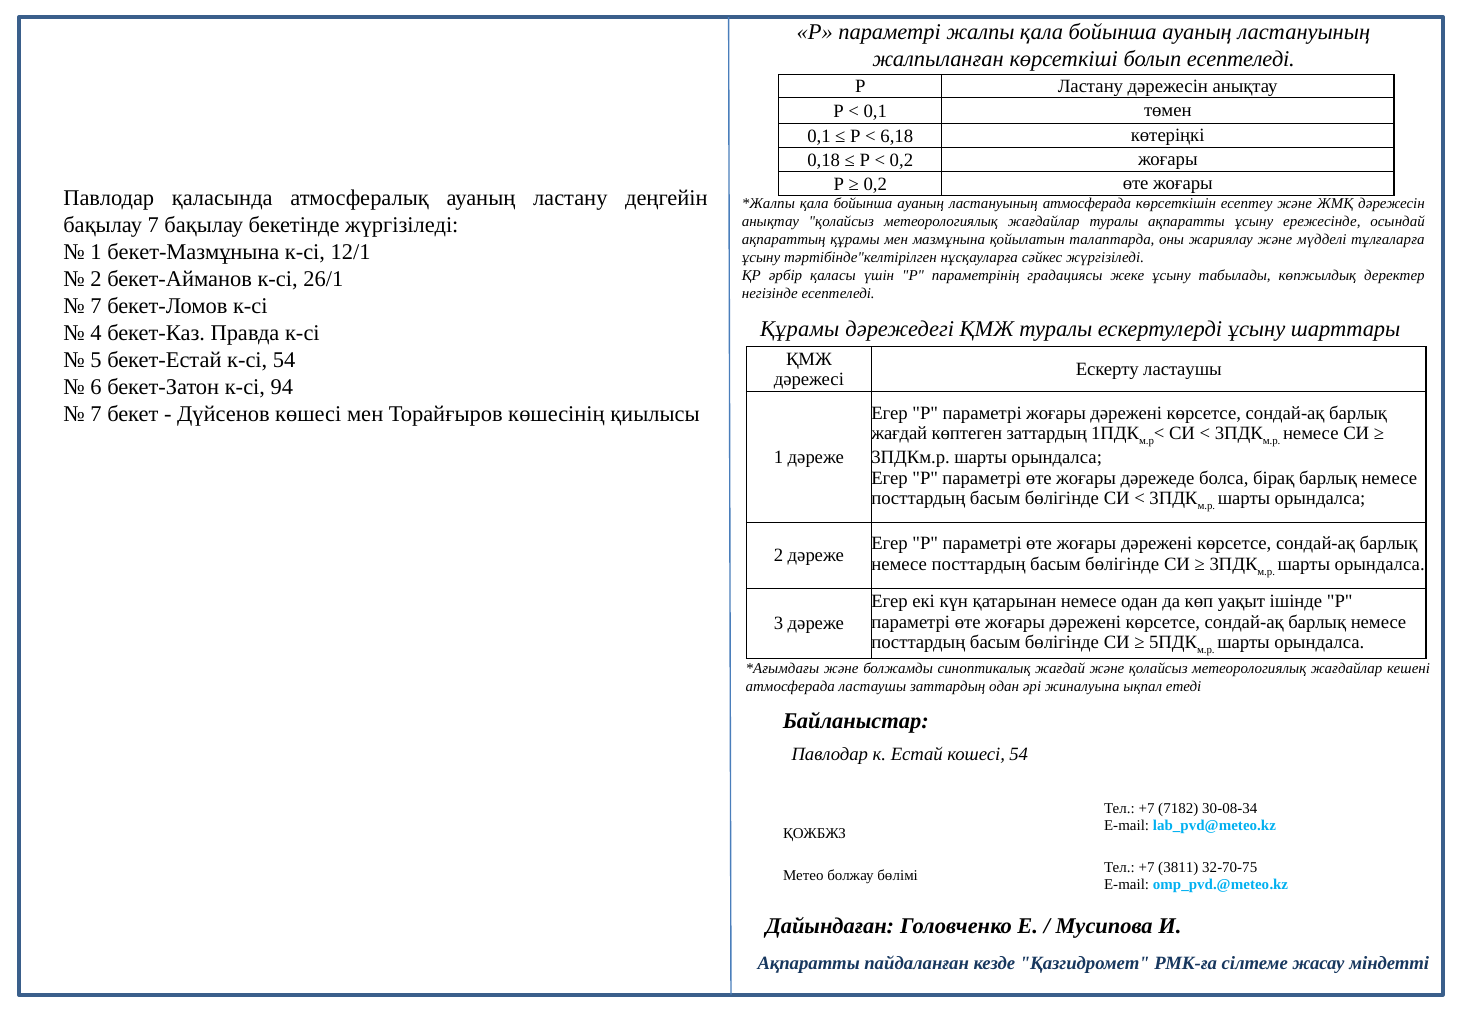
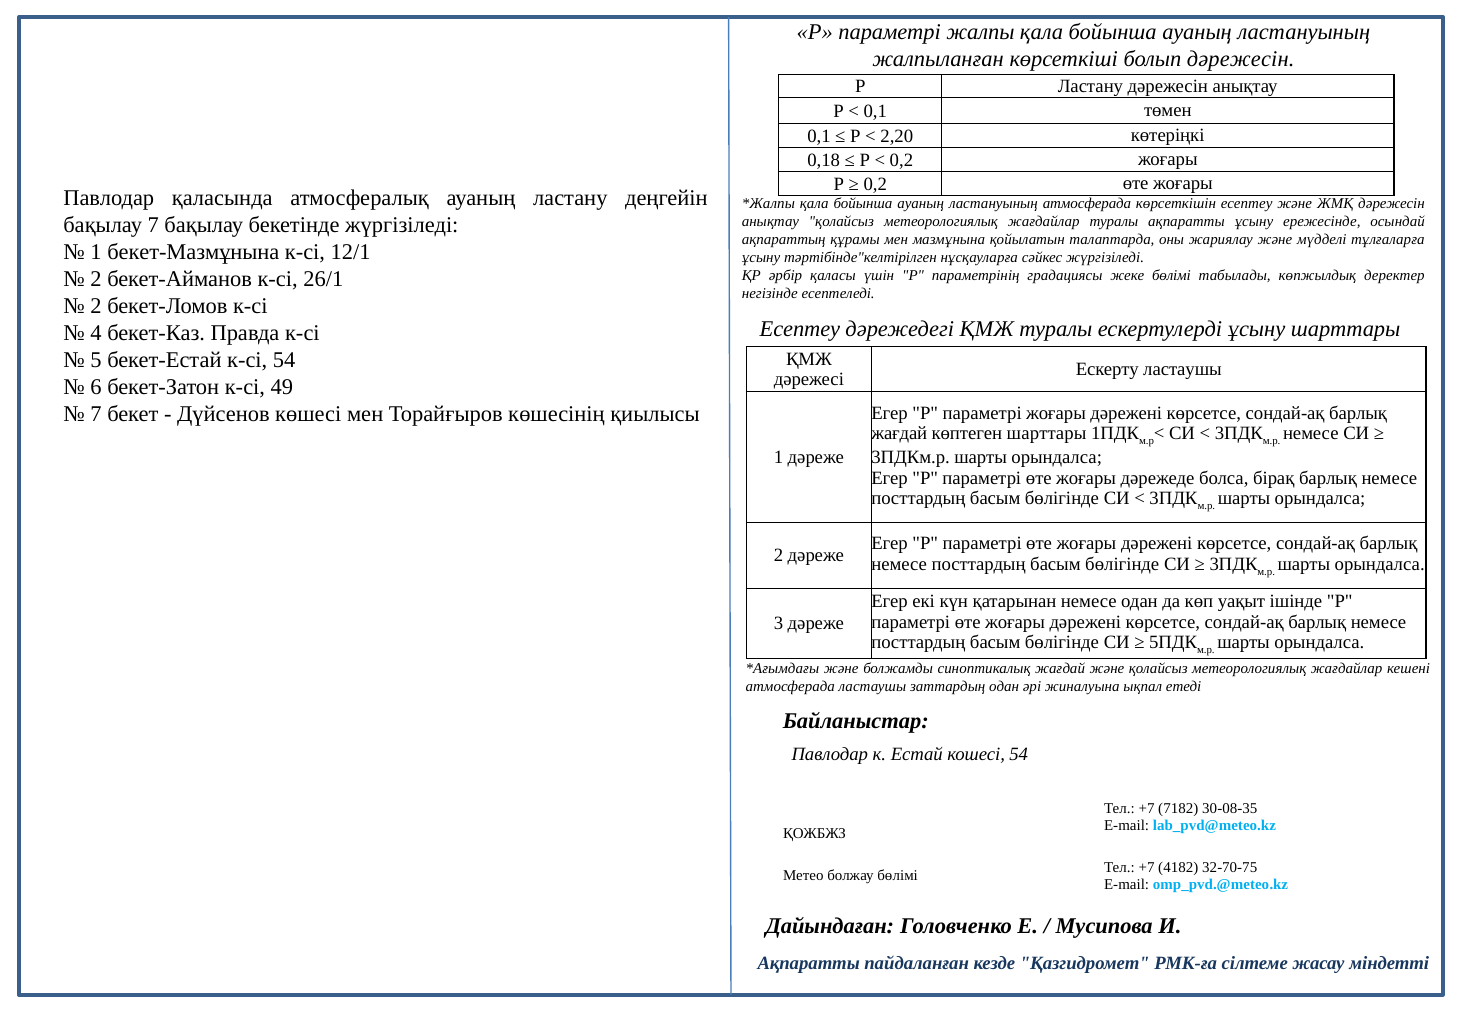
болып есептеледі: есептеледі -> дәрежесін
6,18: 6,18 -> 2,20
жеке ұсыну: ұсыну -> бөлімі
7 at (96, 306): 7 -> 2
Құрамы at (800, 329): Құрамы -> Есептеу
94: 94 -> 49
көптеген заттардың: заттардың -> шарттары
30-08-34: 30-08-34 -> 30-08-35
3811: 3811 -> 4182
